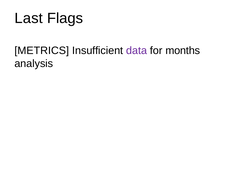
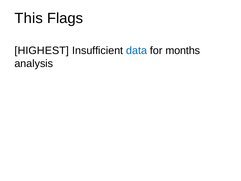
Last: Last -> This
METRICS: METRICS -> HIGHEST
data colour: purple -> blue
